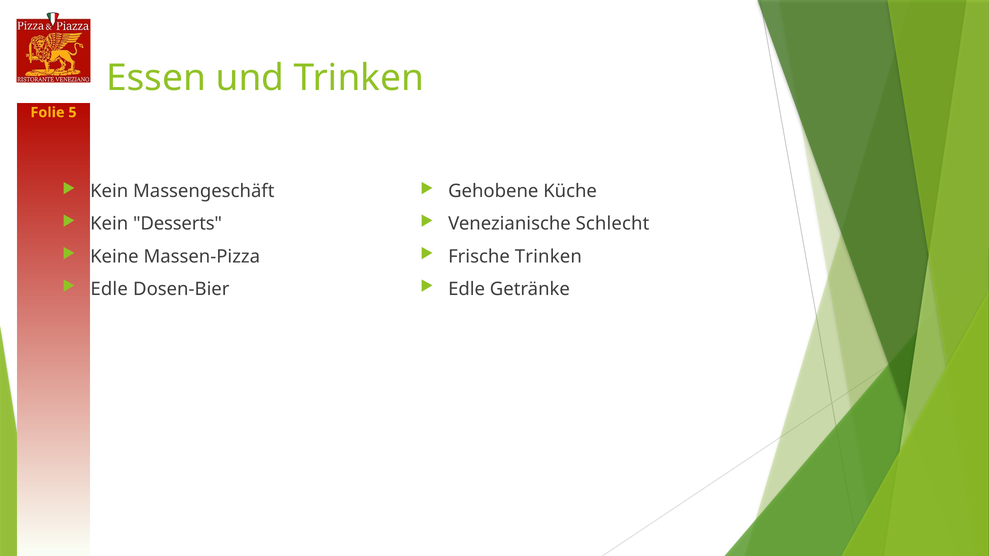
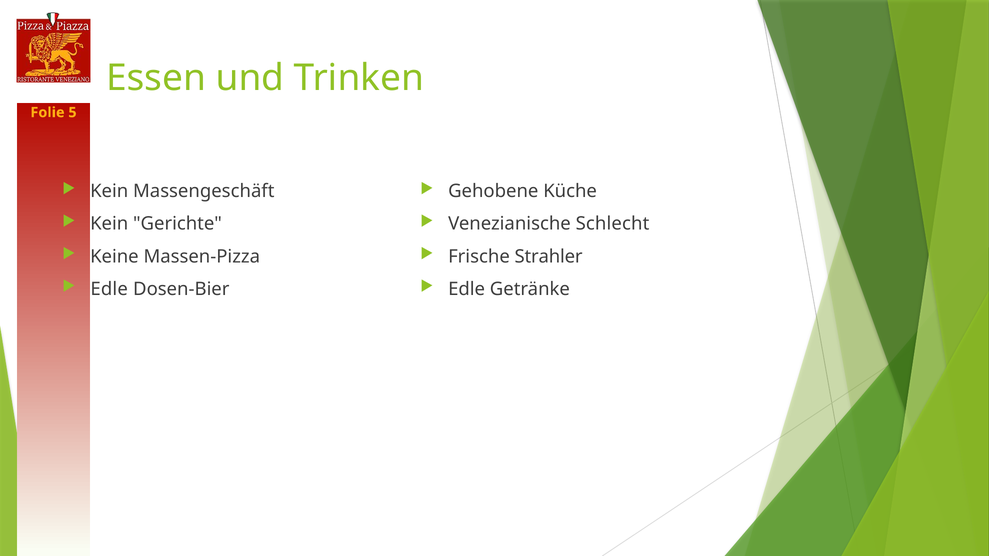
Desserts: Desserts -> Gerichte
Frische Trinken: Trinken -> Strahler
